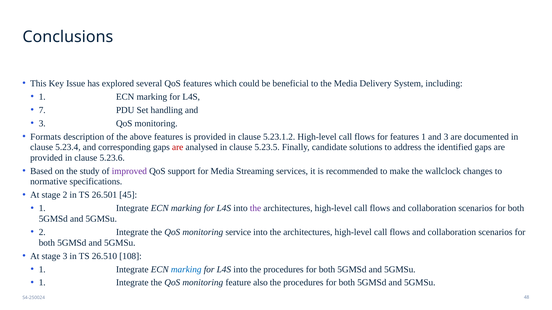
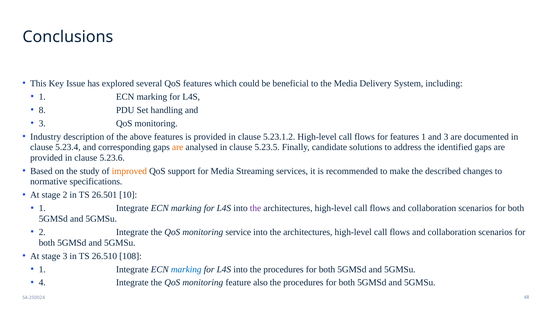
7: 7 -> 8
Formats: Formats -> Industry
are at (178, 147) colour: red -> orange
improved colour: purple -> orange
wallclock: wallclock -> described
45: 45 -> 10
1 at (42, 283): 1 -> 4
